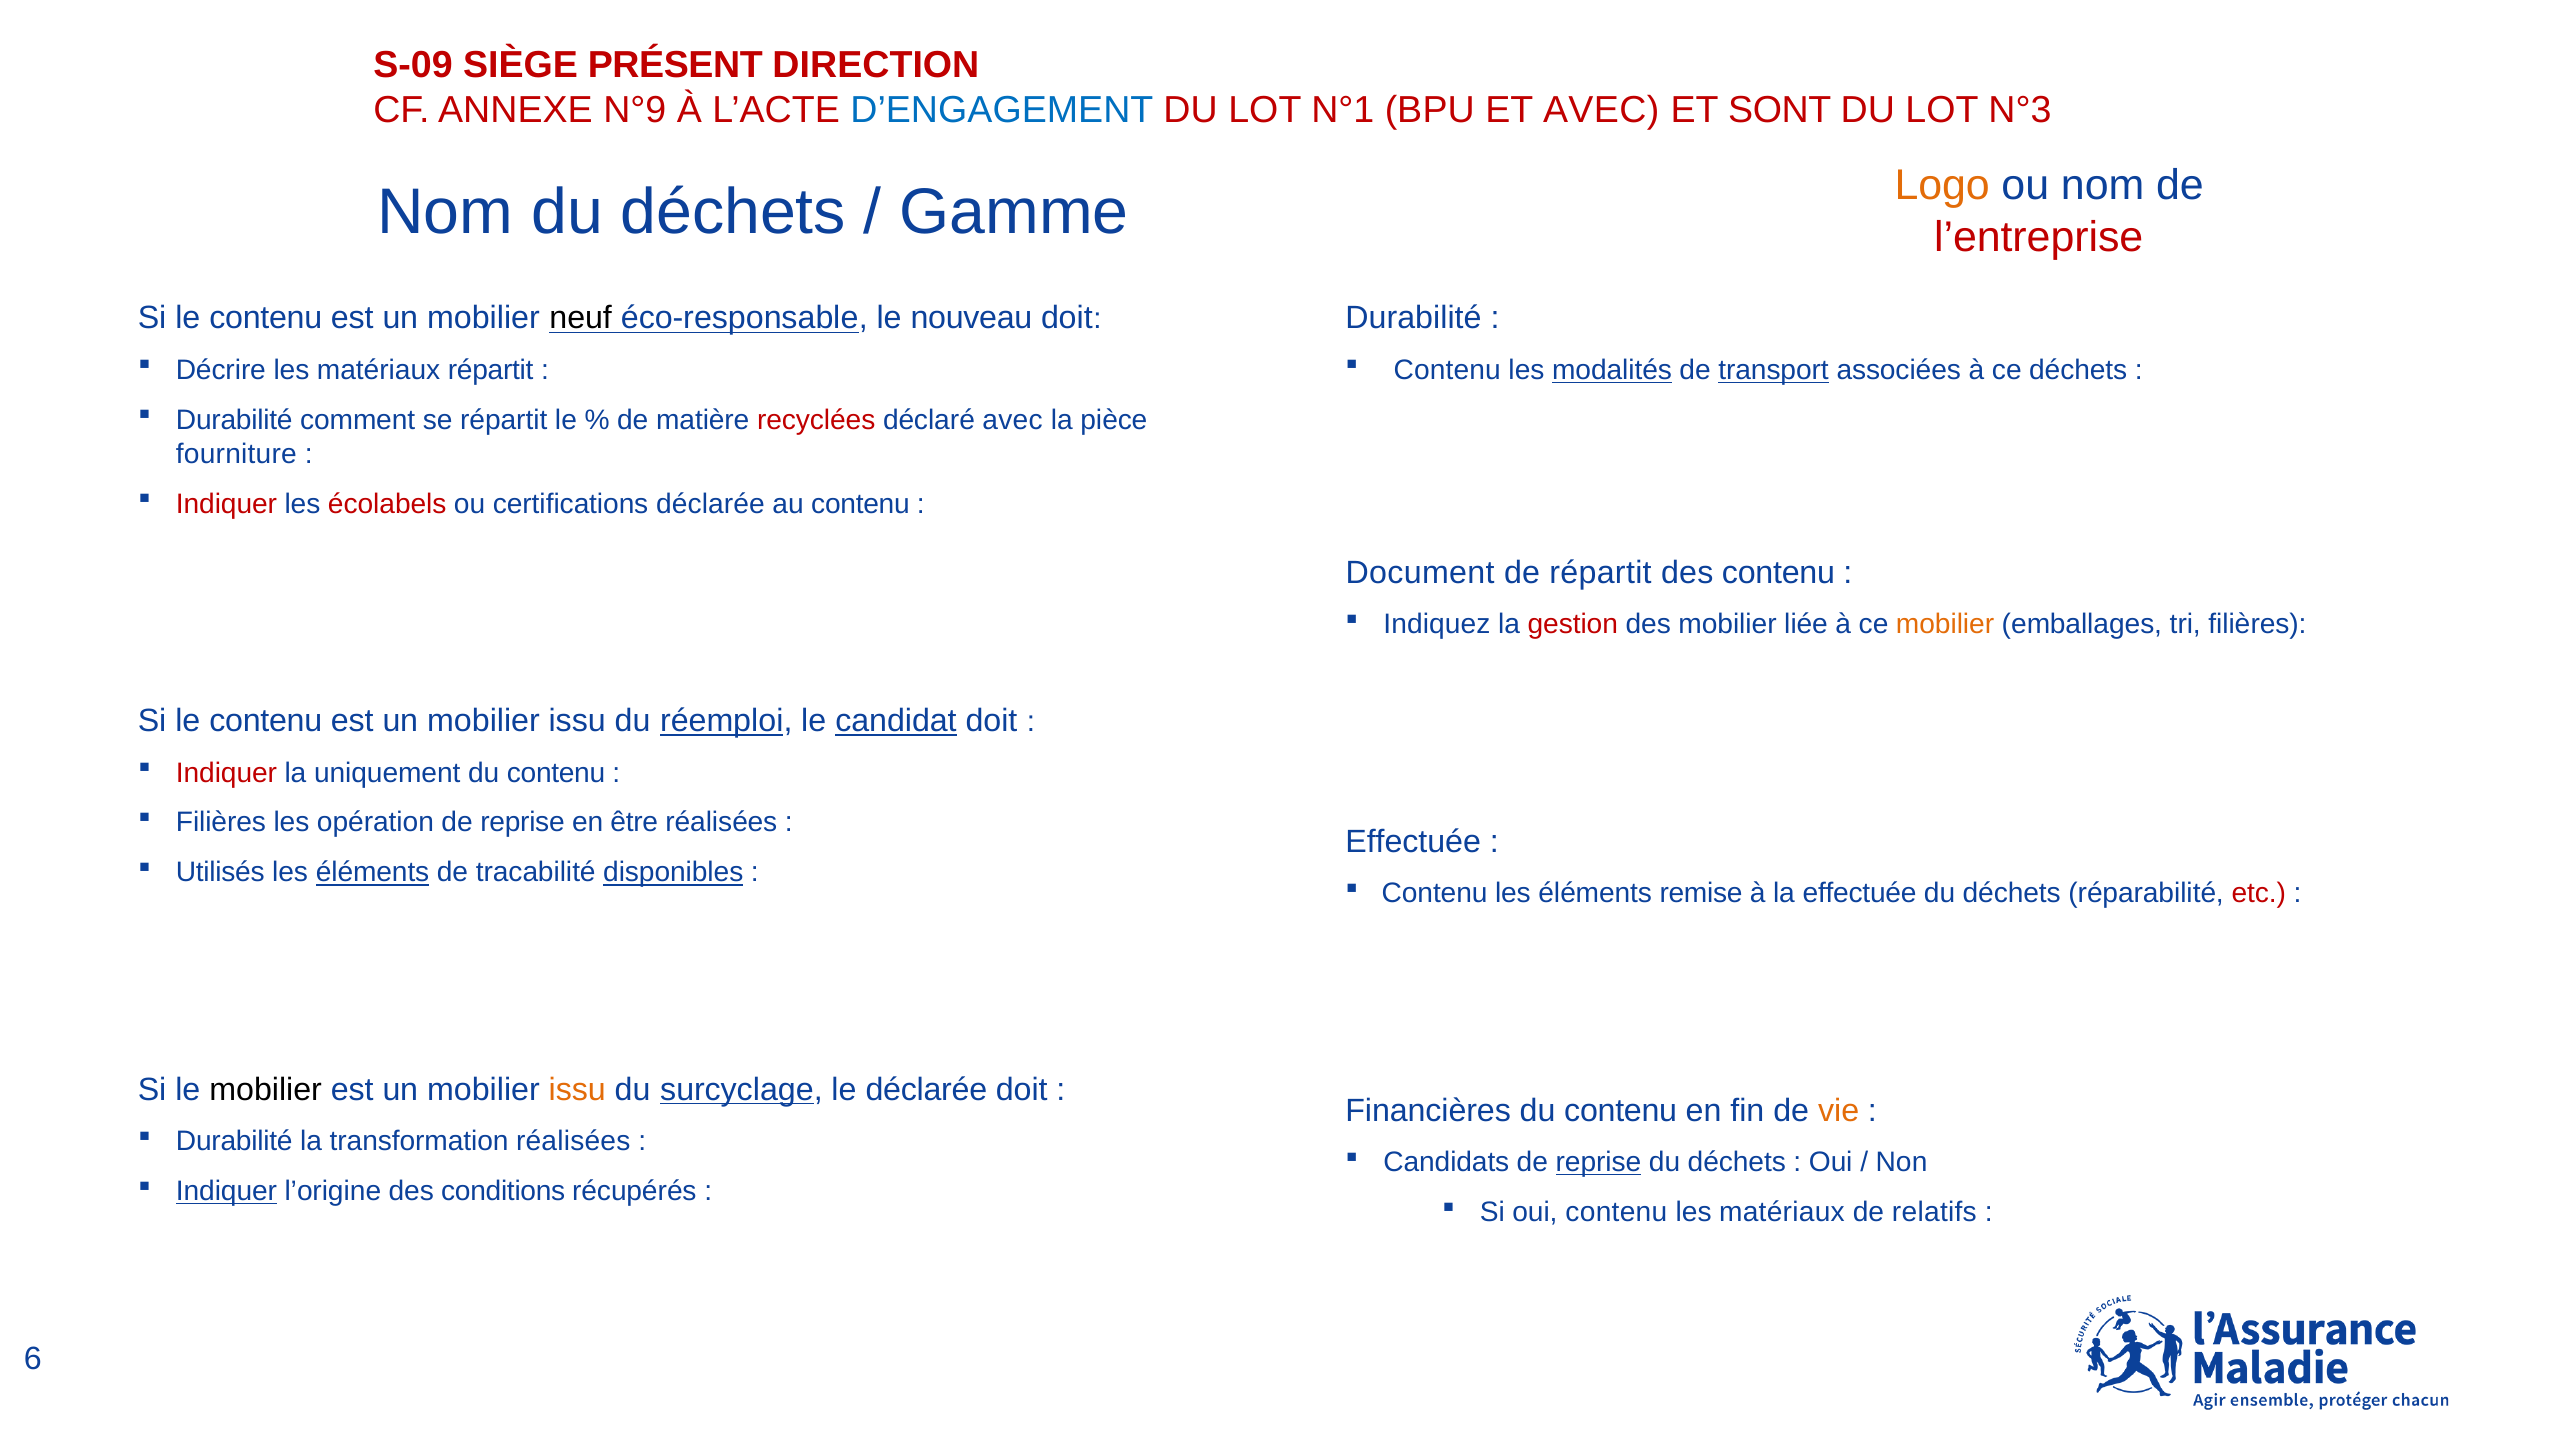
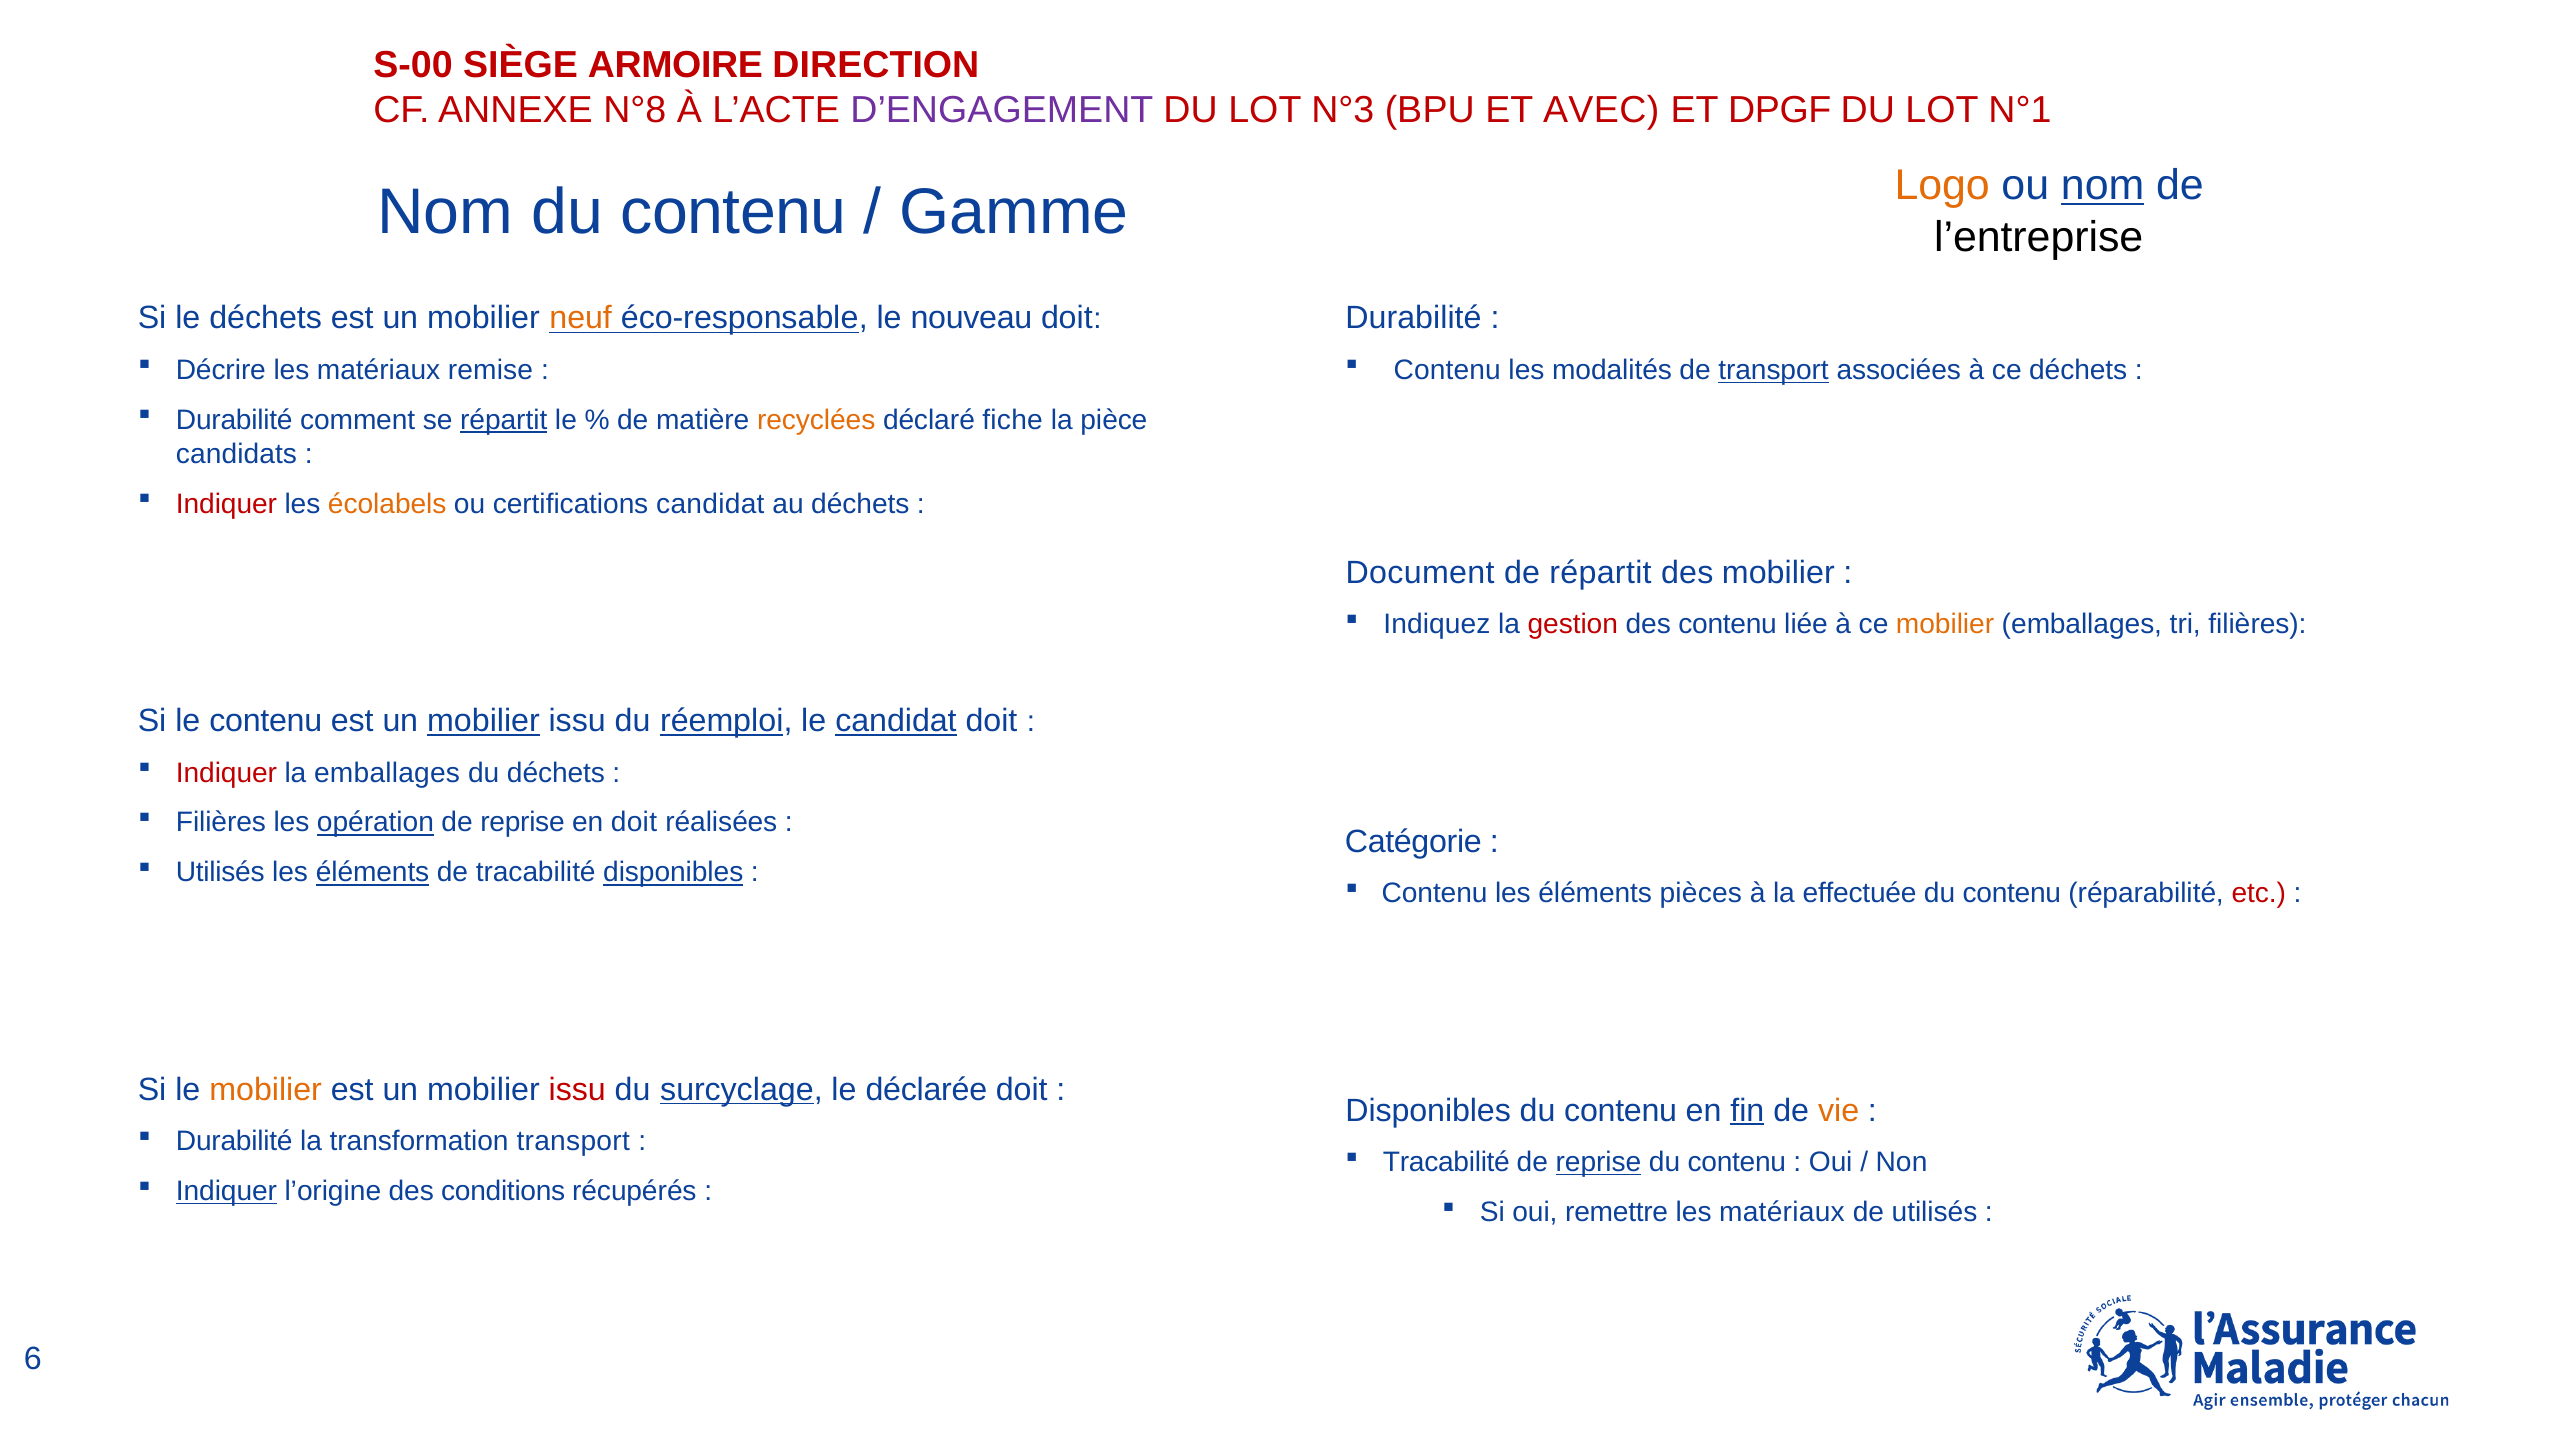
S-09: S-09 -> S-00
PRÉSENT: PRÉSENT -> ARMOIRE
N°9: N°9 -> N°8
D’ENGAGEMENT colour: blue -> purple
N°1: N°1 -> N°3
SONT: SONT -> DPGF
N°3: N°3 -> N°1
Nom du déchets: déchets -> contenu
nom at (2103, 185) underline: none -> present
l’entreprise colour: red -> black
contenu at (266, 318): contenu -> déchets
neuf colour: black -> orange
matériaux répartit: répartit -> remise
modalités underline: present -> none
répartit at (504, 420) underline: none -> present
recyclées colour: red -> orange
déclaré avec: avec -> fiche
fourniture: fourniture -> candidats
écolabels colour: red -> orange
certifications déclarée: déclarée -> candidat
au contenu: contenu -> déchets
des contenu: contenu -> mobilier
des mobilier: mobilier -> contenu
mobilier at (483, 721) underline: none -> present
la uniquement: uniquement -> emballages
contenu at (556, 773): contenu -> déchets
opération underline: none -> present
en être: être -> doit
Effectuée at (1413, 842): Effectuée -> Catégorie
remise: remise -> pièces
déchets at (2012, 894): déchets -> contenu
mobilier at (266, 1089) colour: black -> orange
issu at (577, 1089) colour: orange -> red
Financières at (1428, 1110): Financières -> Disponibles
fin underline: none -> present
transformation réalisées: réalisées -> transport
Candidats at (1446, 1163): Candidats -> Tracabilité
déchets at (1737, 1163): déchets -> contenu
oui contenu: contenu -> remettre
de relatifs: relatifs -> utilisés
